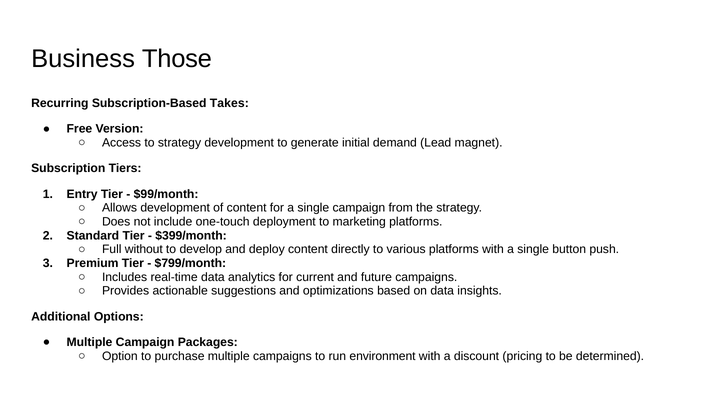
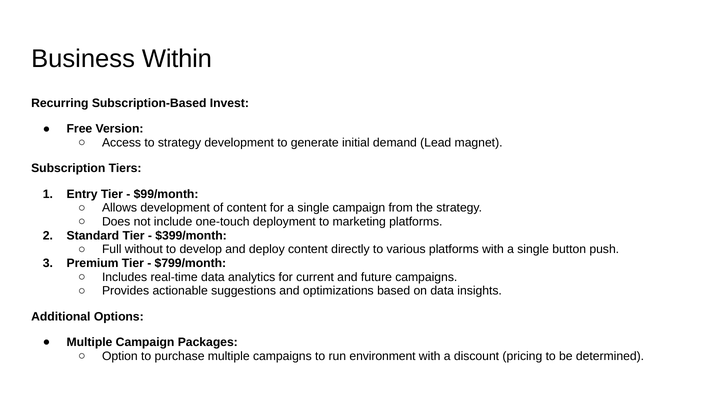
Those: Those -> Within
Takes: Takes -> Invest
